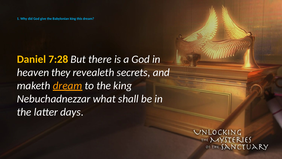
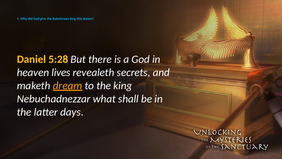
7:28: 7:28 -> 5:28
they: they -> lives
